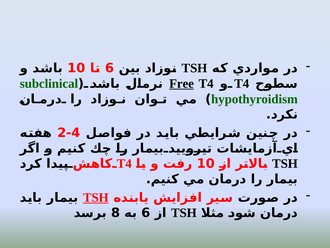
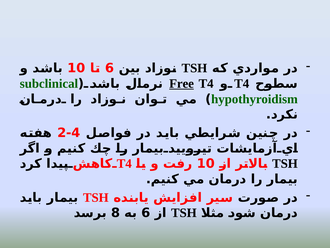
TSH at (96, 197) underline: present -> none
